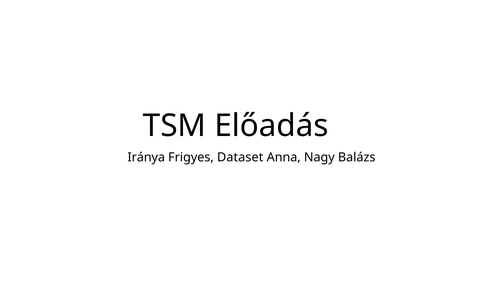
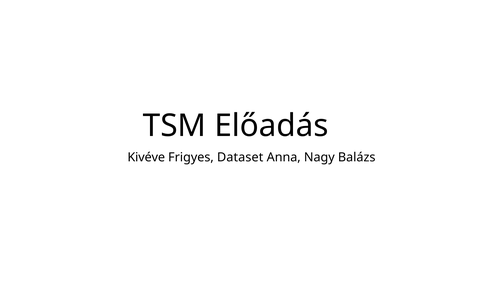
Iránya: Iránya -> Kivéve
